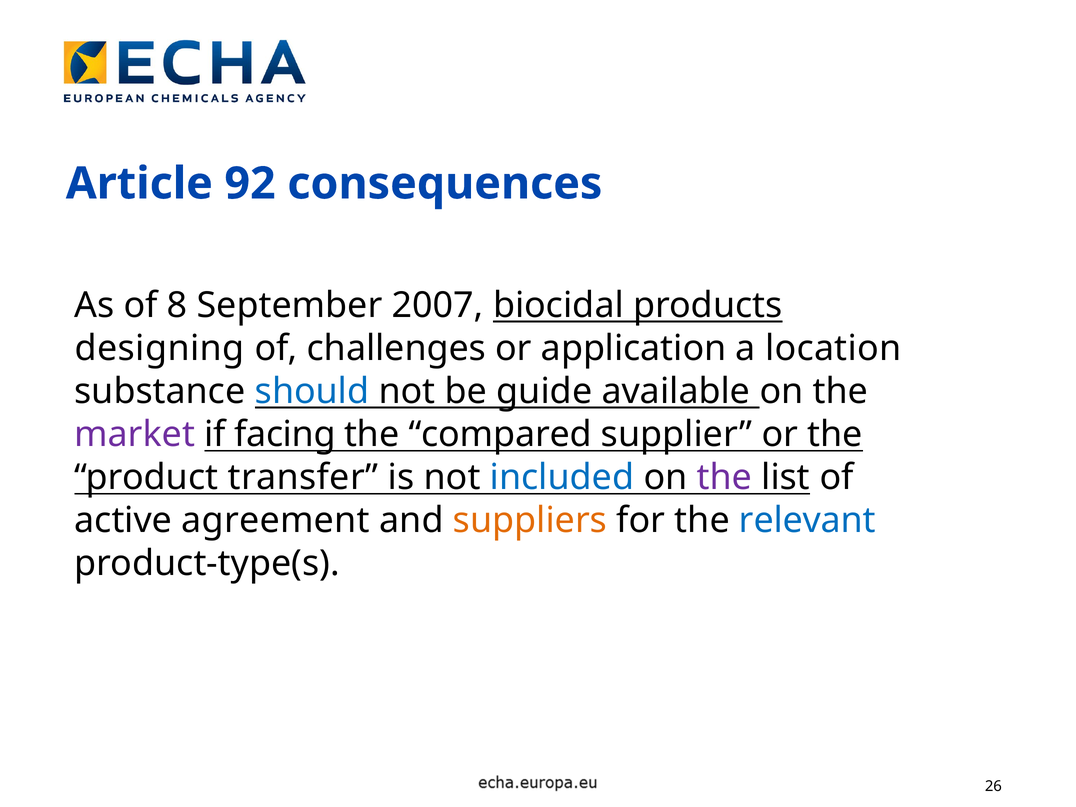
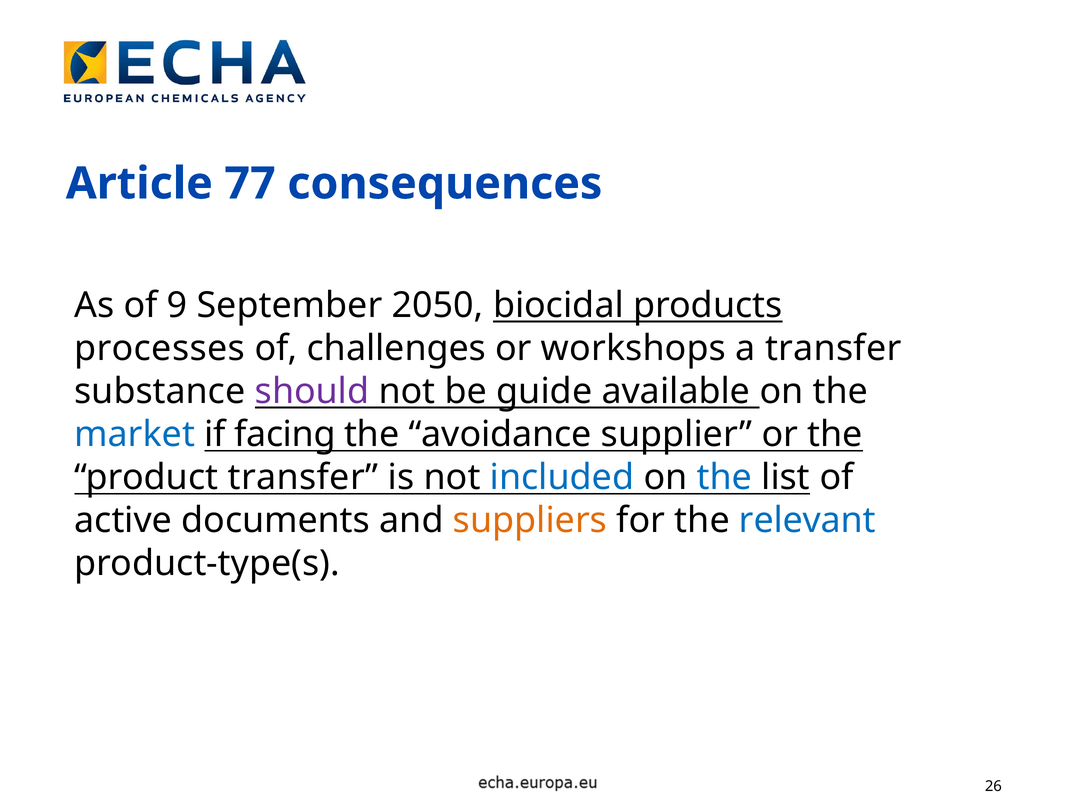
92: 92 -> 77
8: 8 -> 9
2007: 2007 -> 2050
designing: designing -> processes
application: application -> workshops
a location: location -> transfer
should colour: blue -> purple
market colour: purple -> blue
compared: compared -> avoidance
the at (724, 477) colour: purple -> blue
agreement: agreement -> documents
